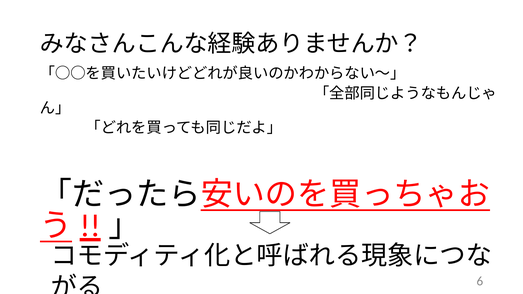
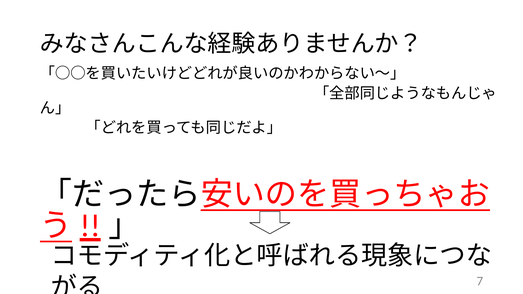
6: 6 -> 7
